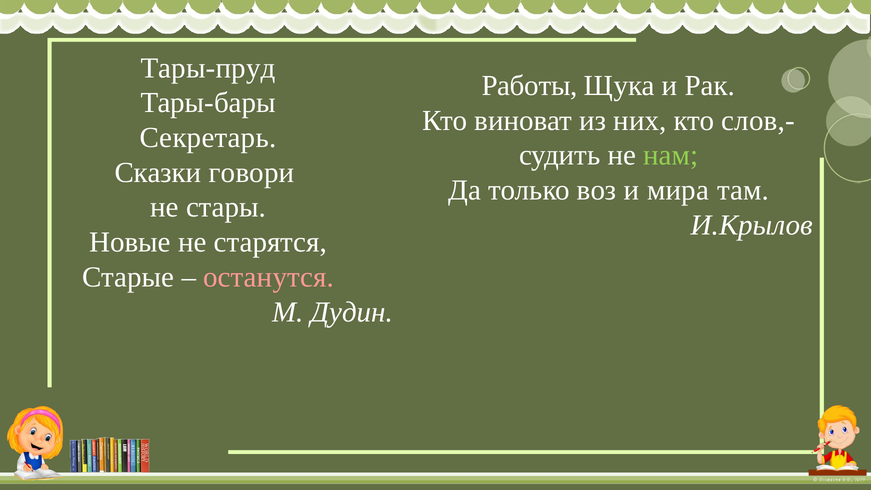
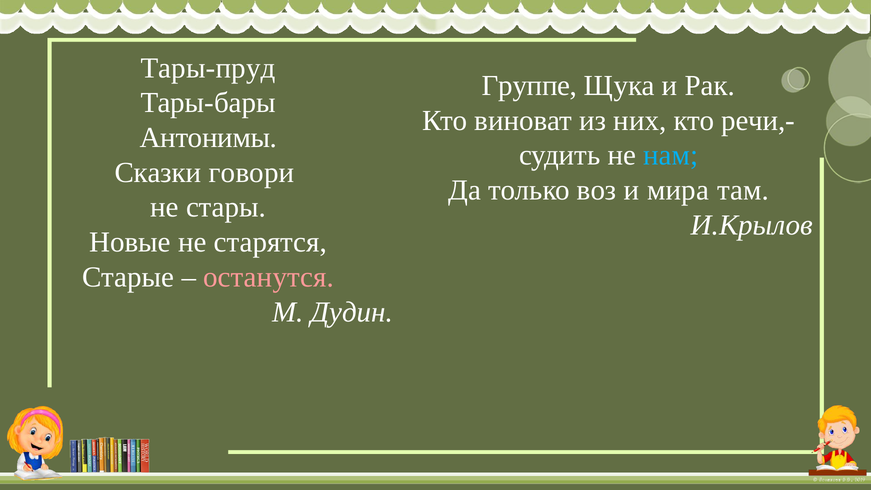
Работы: Работы -> Группе
слов,-: слов,- -> речи,-
Секретарь: Секретарь -> Антонимы
нам colour: light green -> light blue
